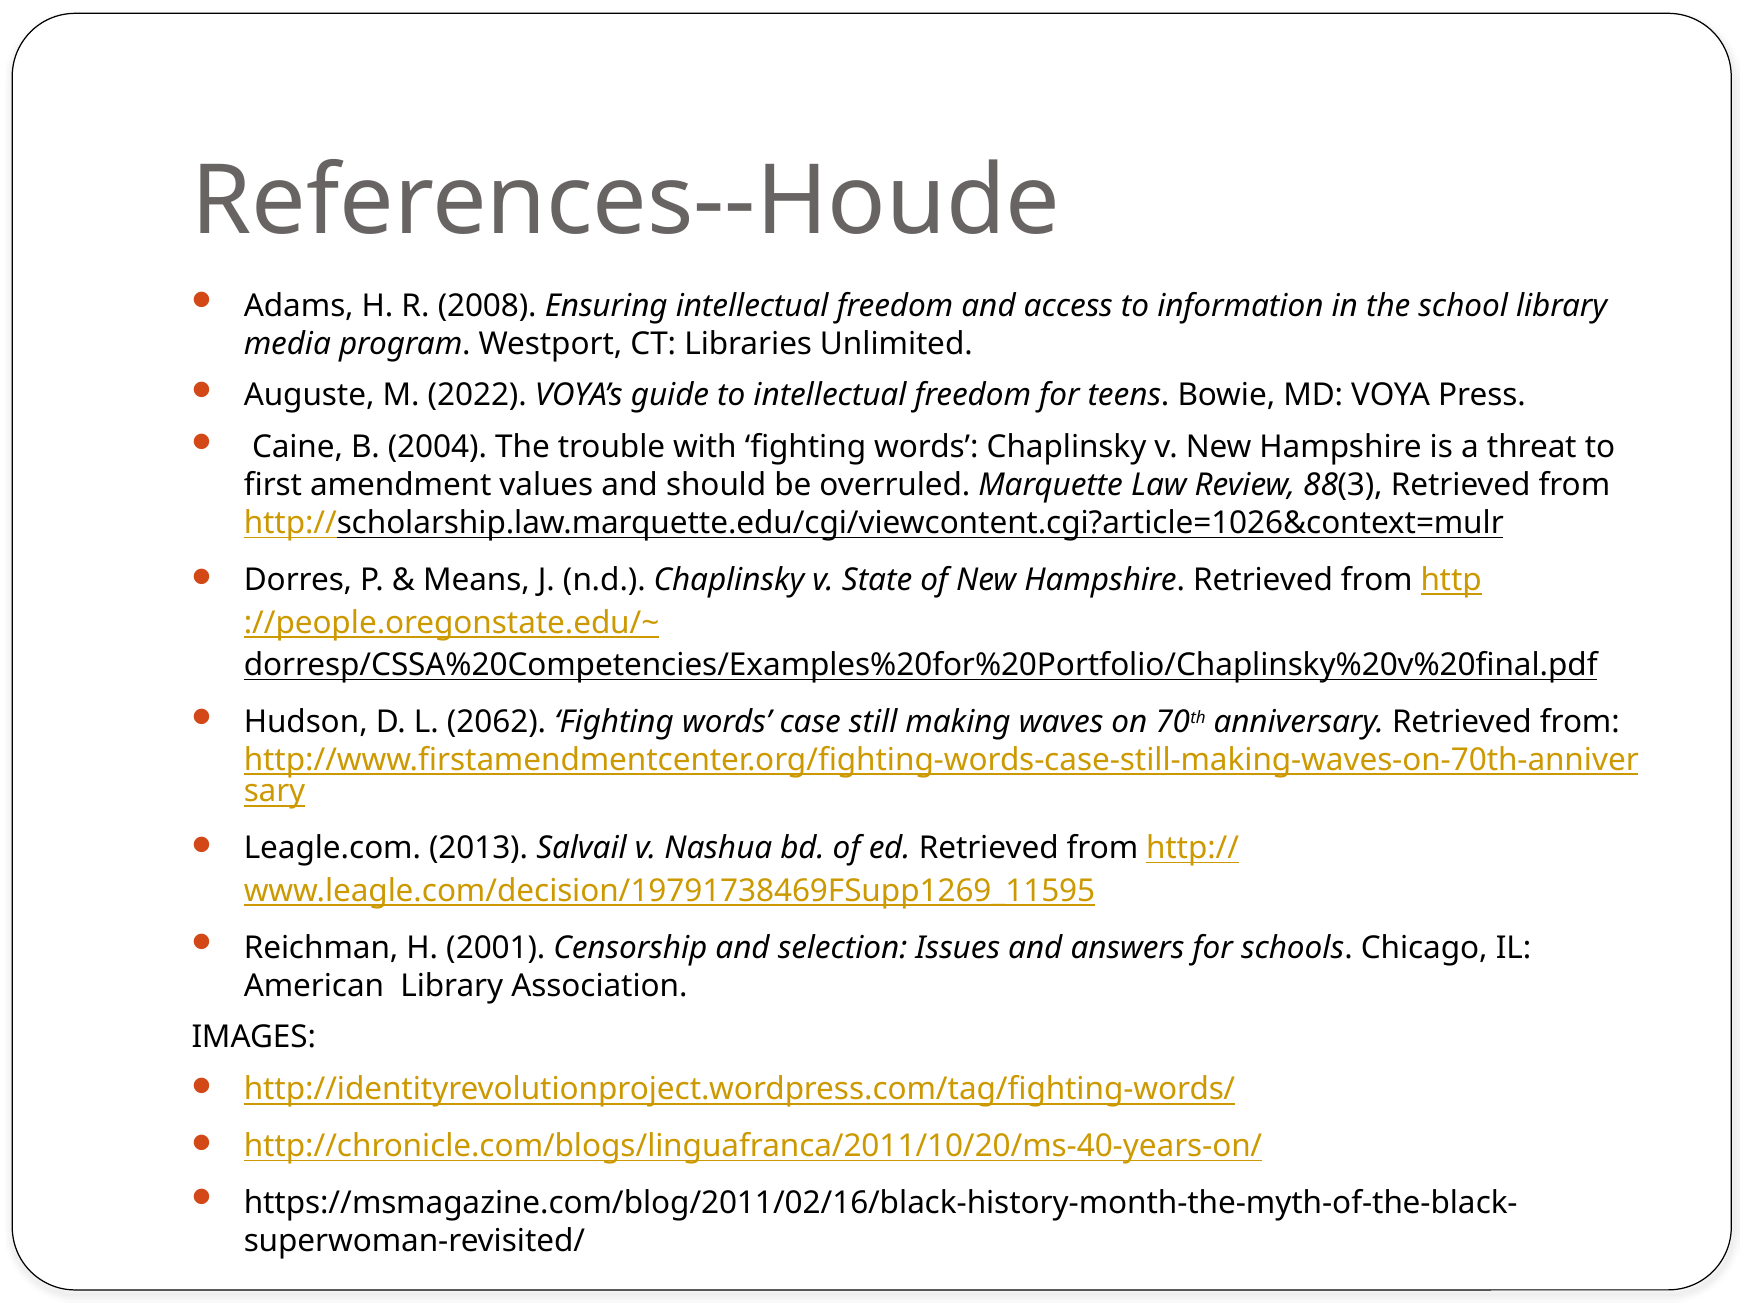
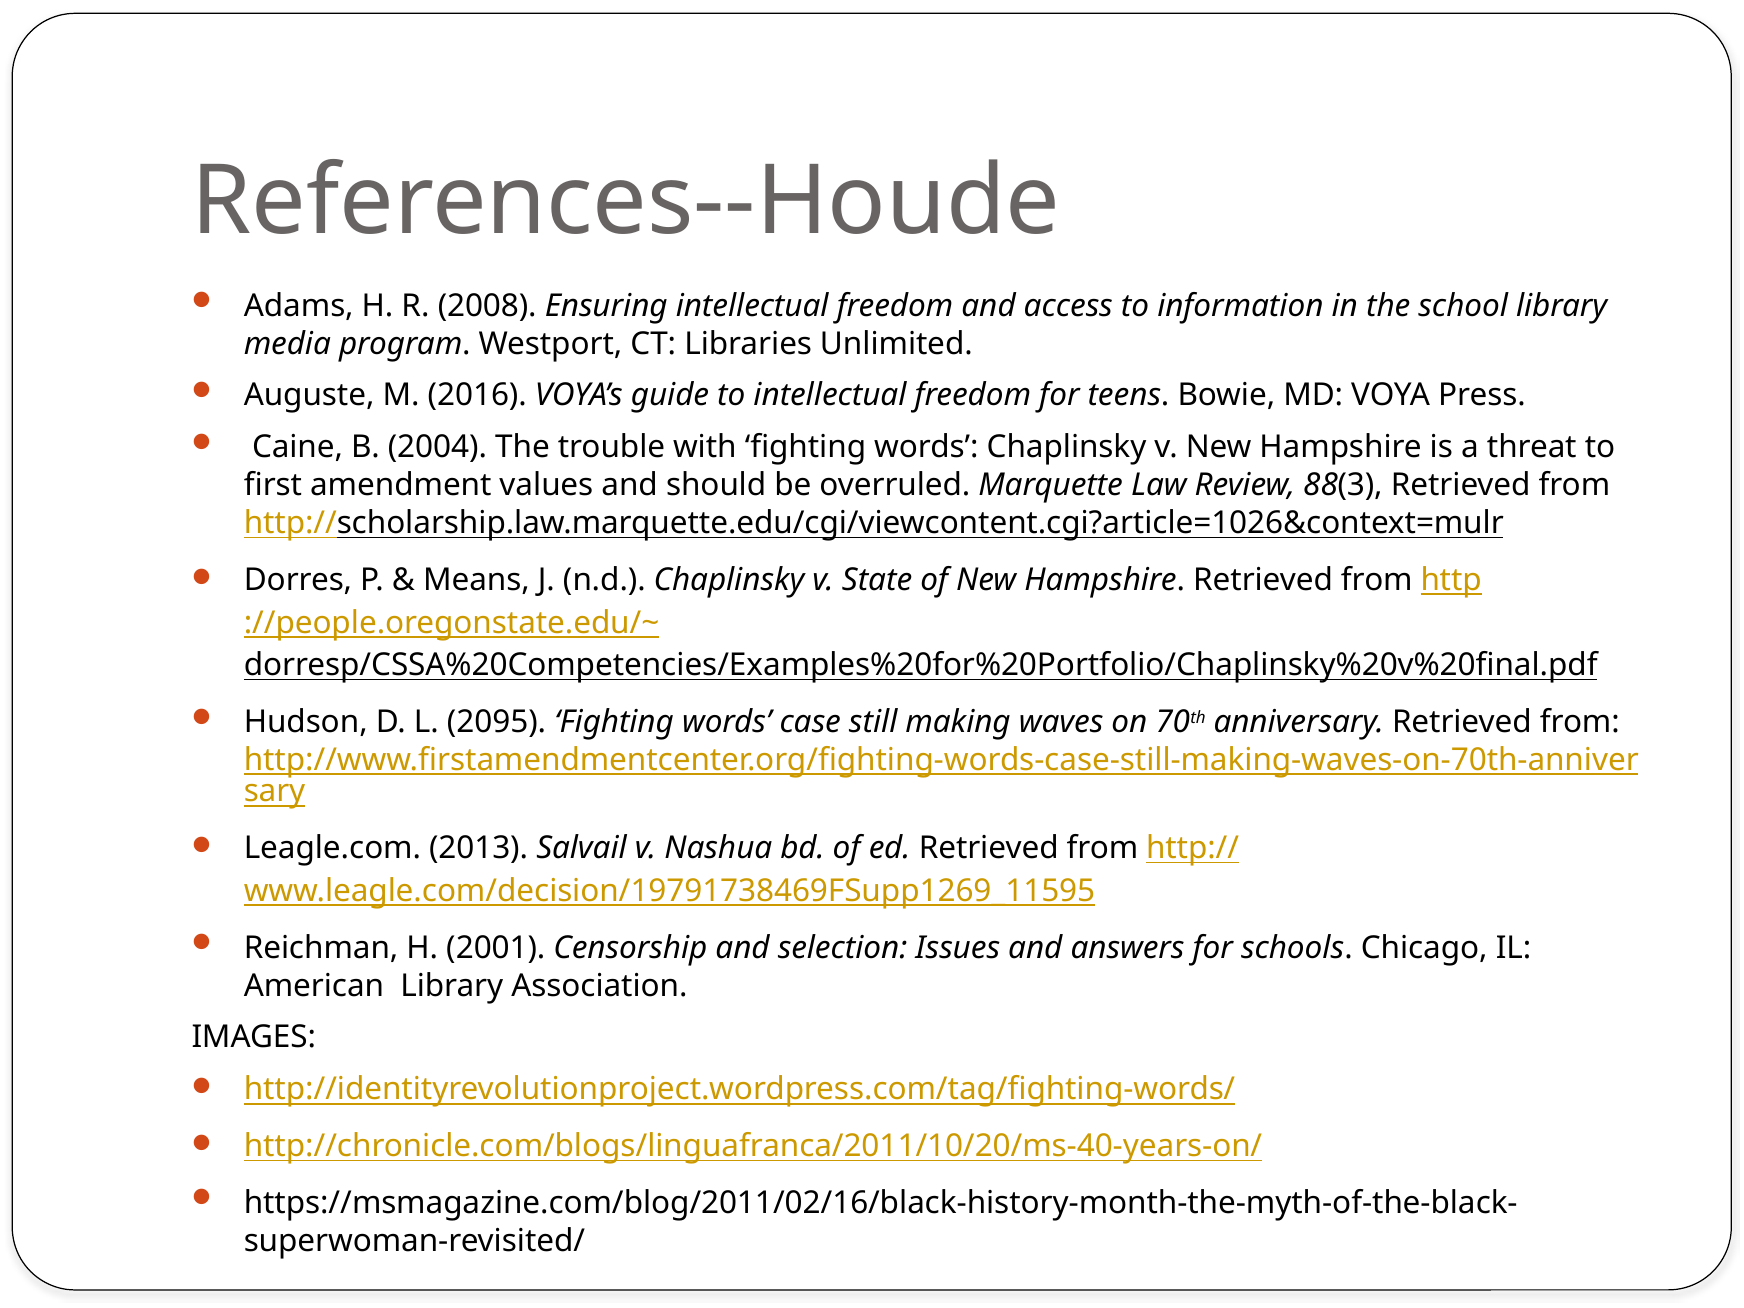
2022: 2022 -> 2016
2062: 2062 -> 2095
